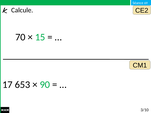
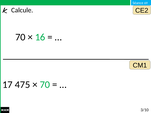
15: 15 -> 16
653: 653 -> 475
90 at (45, 85): 90 -> 70
